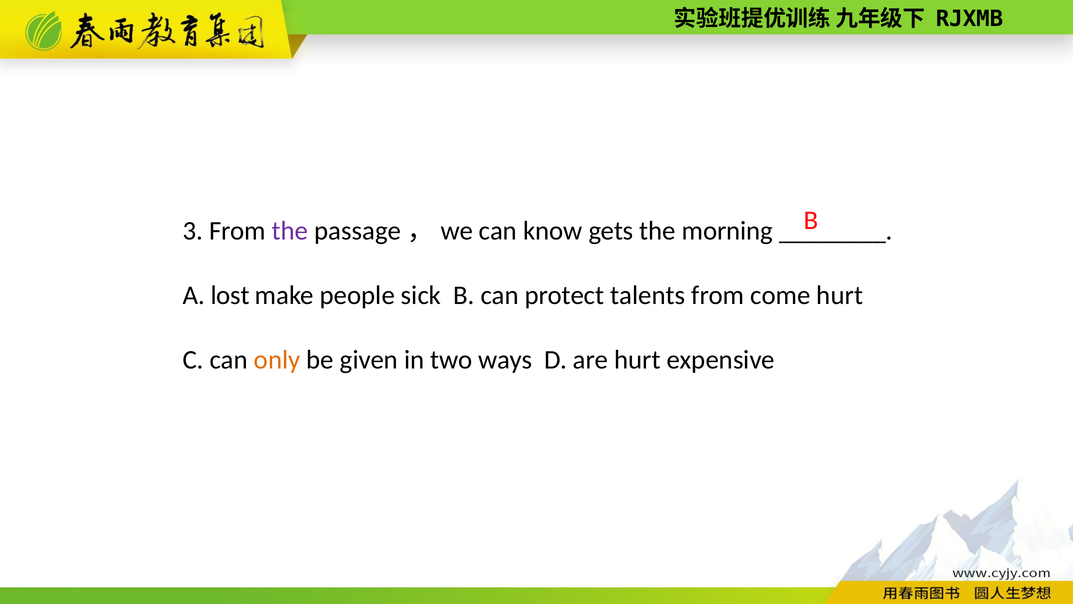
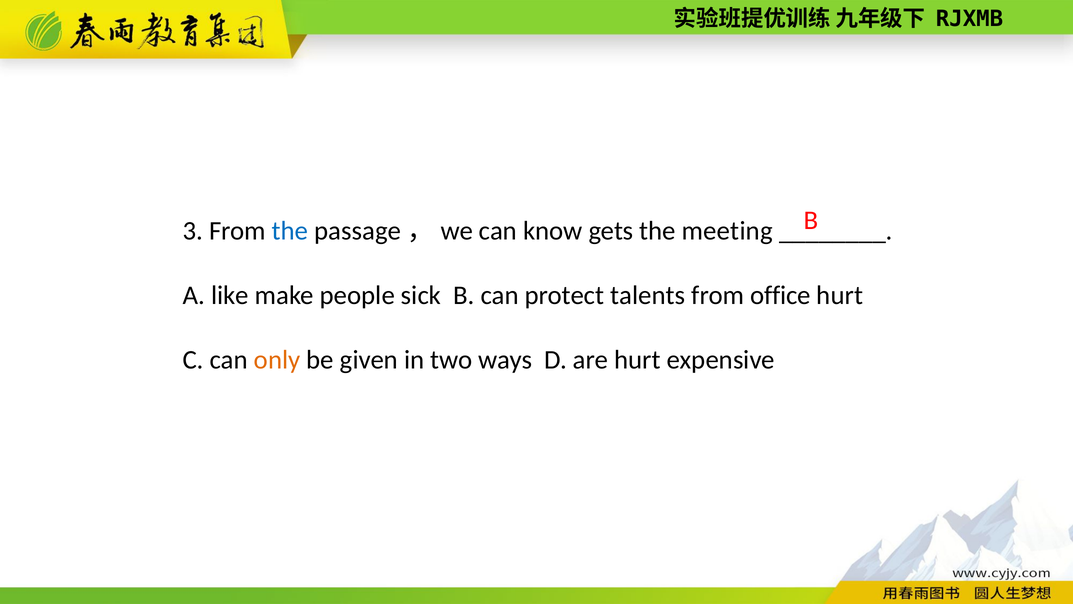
the at (290, 231) colour: purple -> blue
morning: morning -> meeting
lost: lost -> like
come: come -> office
